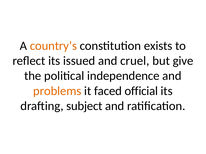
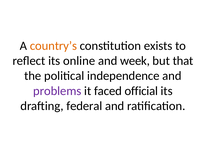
issued: issued -> online
cruel: cruel -> week
give: give -> that
problems colour: orange -> purple
subject: subject -> federal
